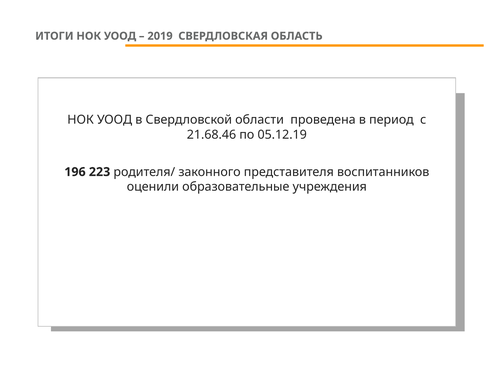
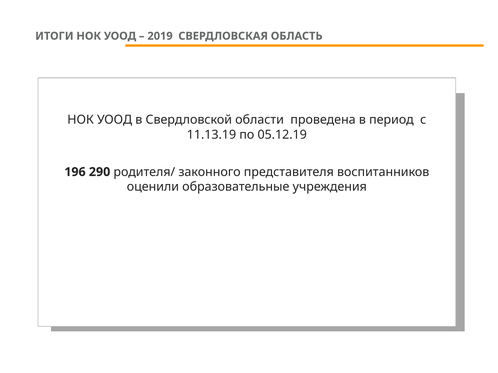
21.68.46: 21.68.46 -> 11.13.19
223: 223 -> 290
